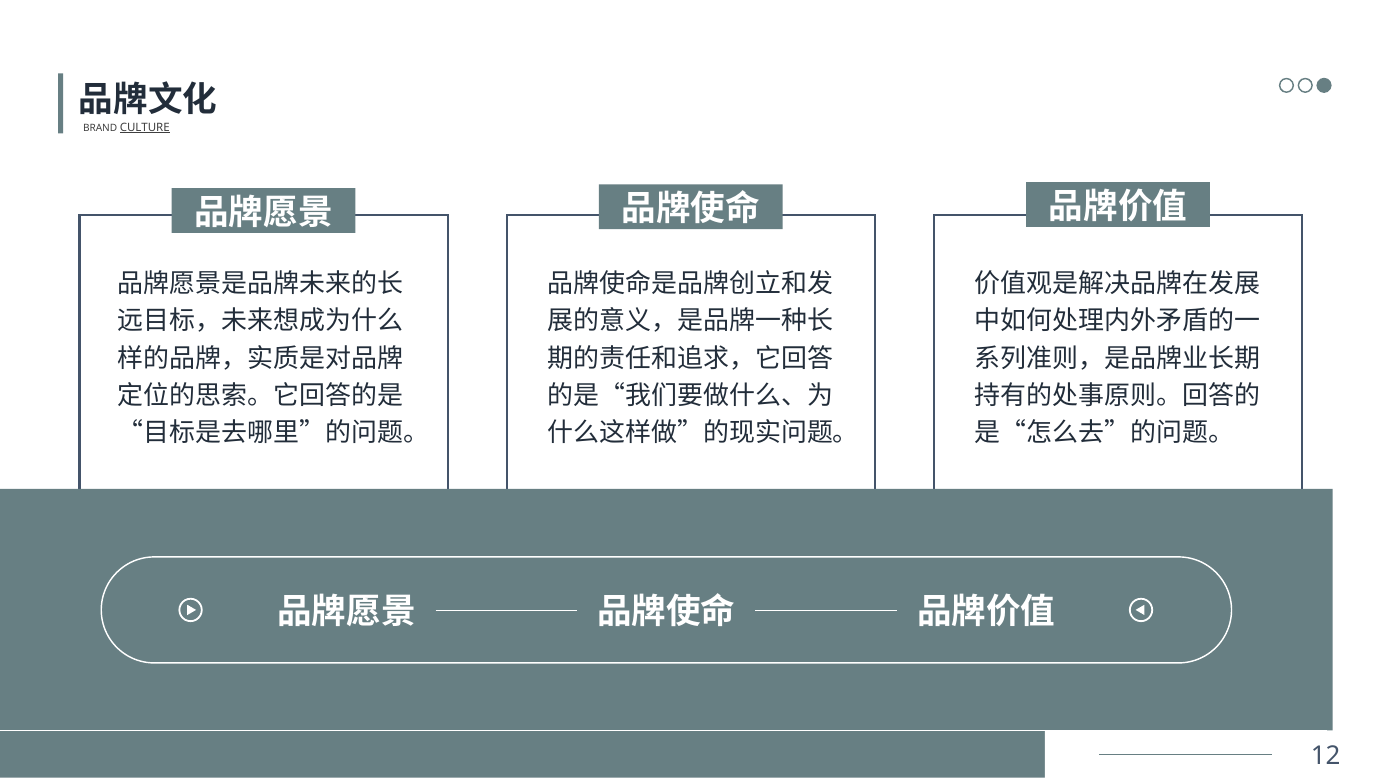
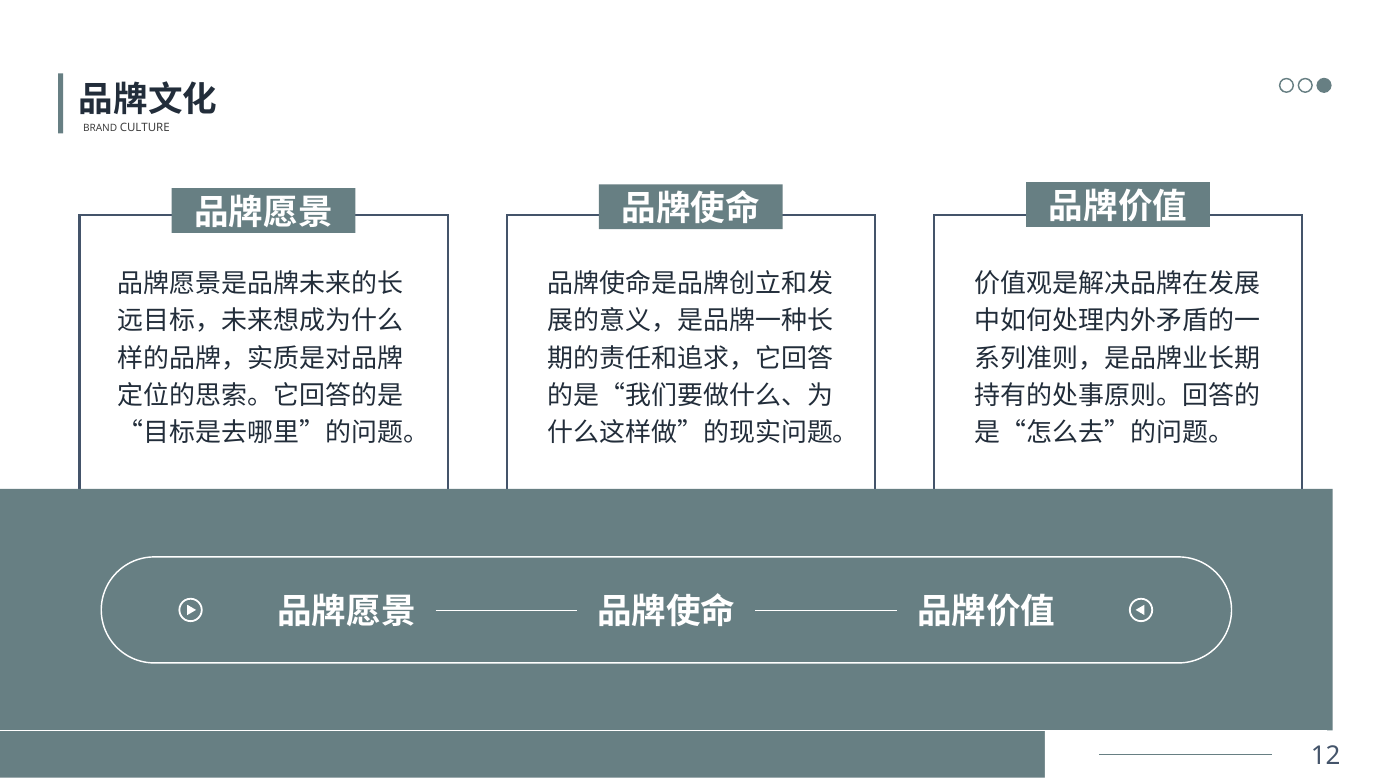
CULTURE underline: present -> none
